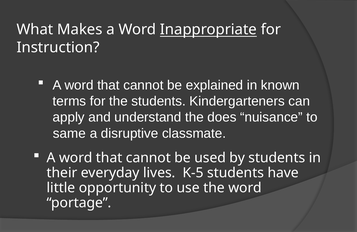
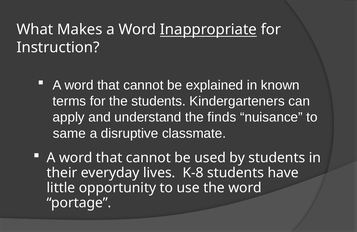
does: does -> finds
K-5: K-5 -> K-8
